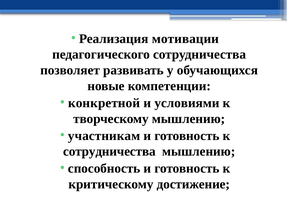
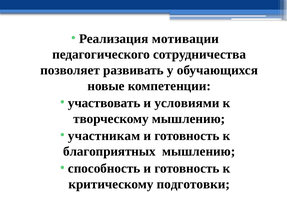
конкретной: конкретной -> участвовать
сотрудничества at (109, 152): сотрудничества -> благоприятных
достижение: достижение -> подготовки
